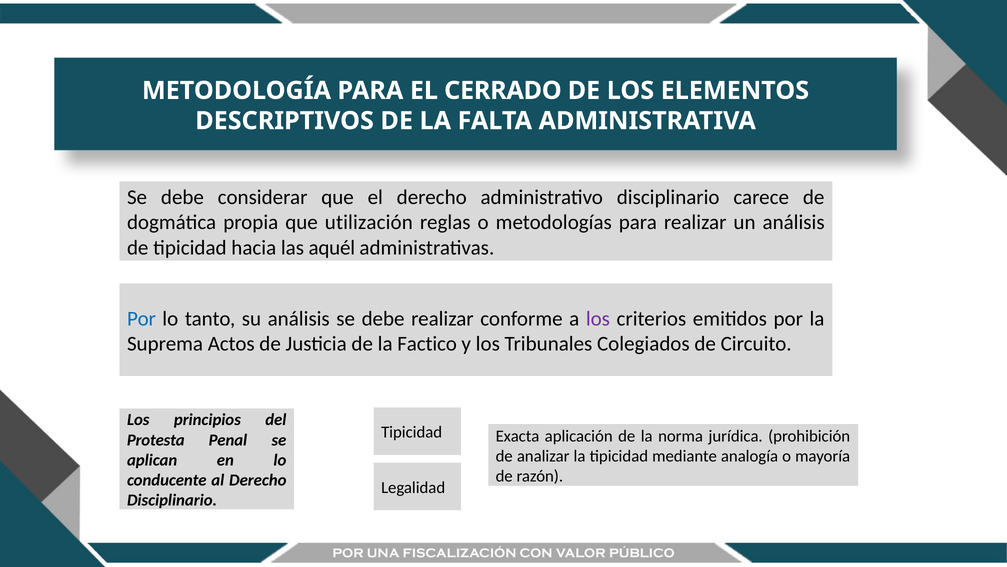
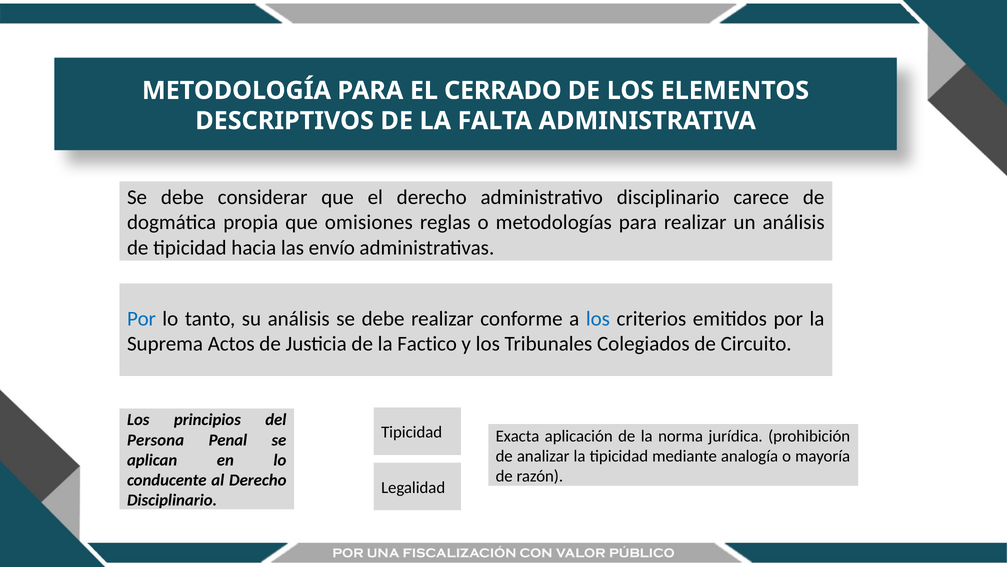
utilización: utilización -> omisiones
aquél: aquél -> envío
los at (598, 318) colour: purple -> blue
Protesta: Protesta -> Persona
